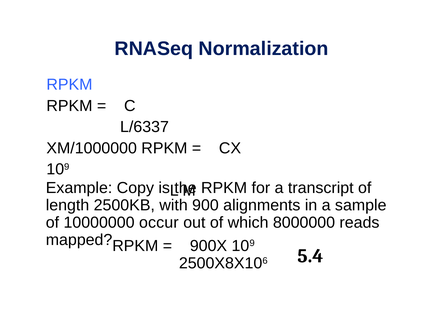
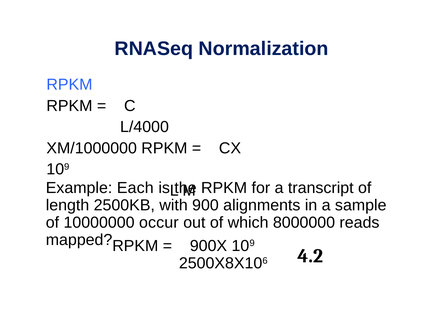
L/6337: L/6337 -> L/4000
Copy: Copy -> Each
5.4: 5.4 -> 4.2
